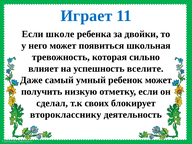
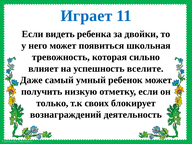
школе: школе -> видеть
сделал: сделал -> только
второкласснику: второкласснику -> вознаграждений
